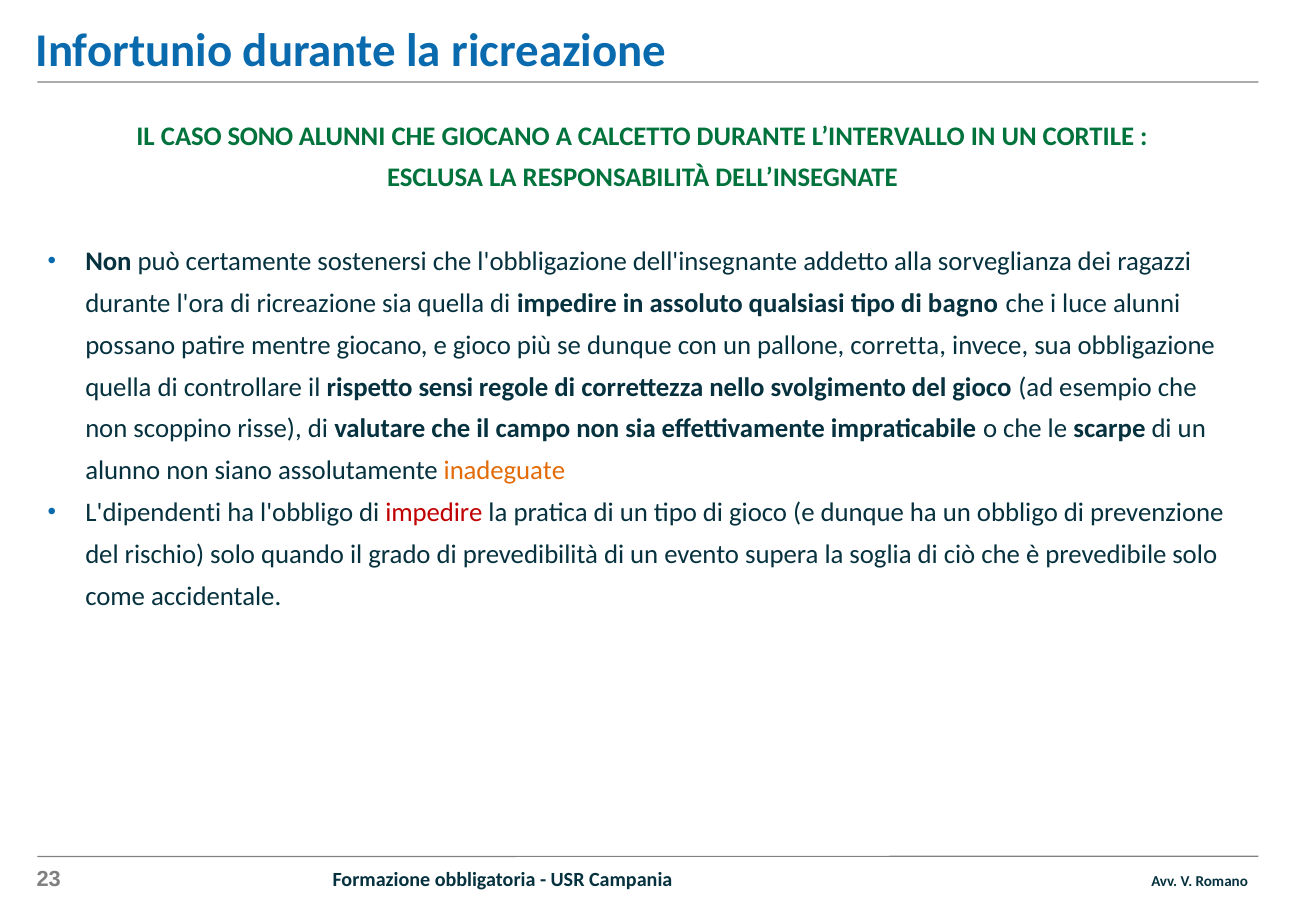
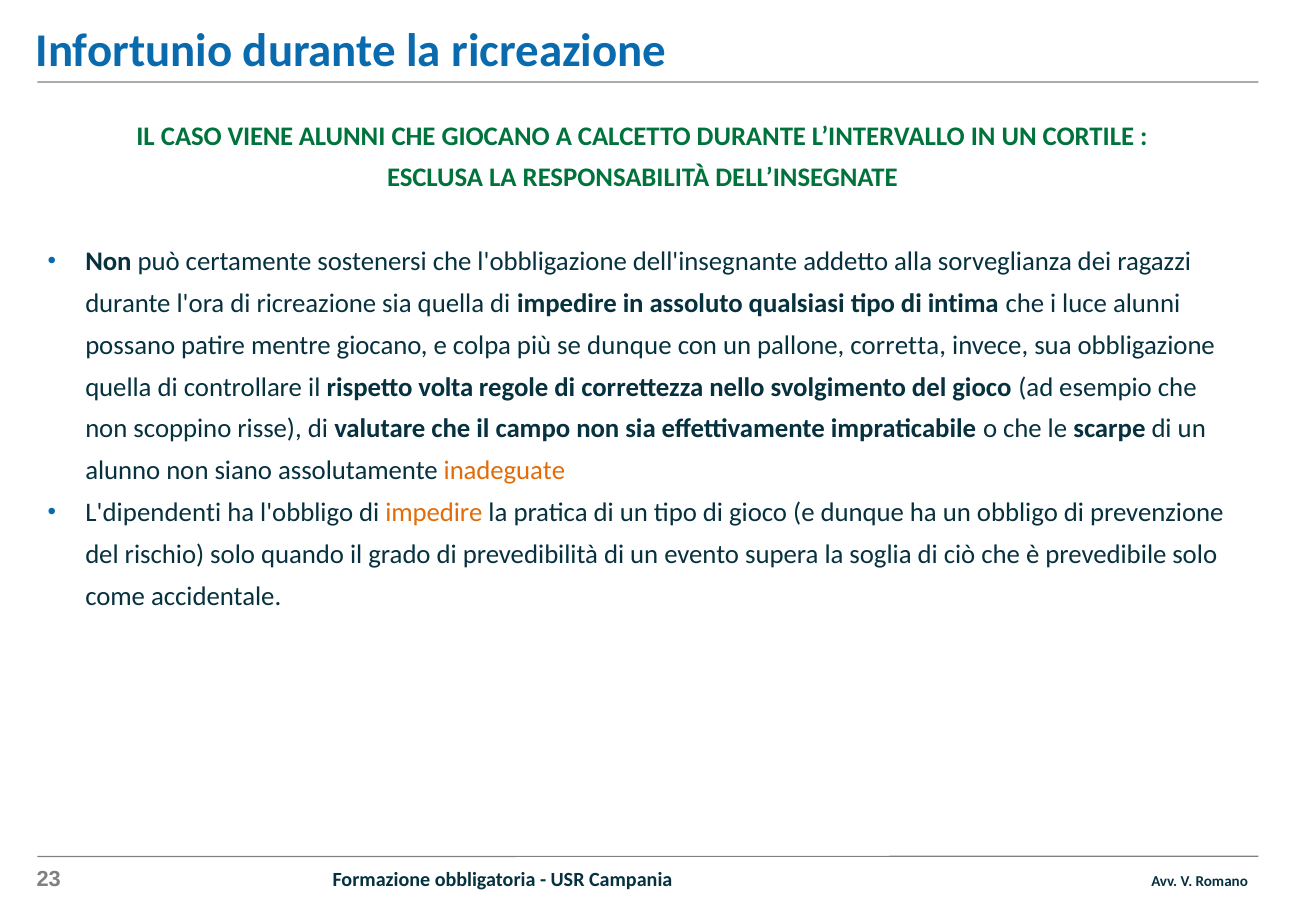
SONO: SONO -> VIENE
bagno: bagno -> intima
e gioco: gioco -> colpa
sensi: sensi -> volta
impedire at (434, 513) colour: red -> orange
